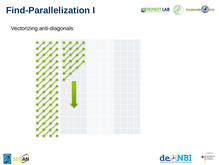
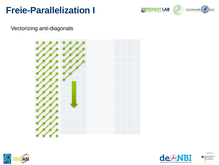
Find-Parallelization: Find-Parallelization -> Freie-Parallelization
